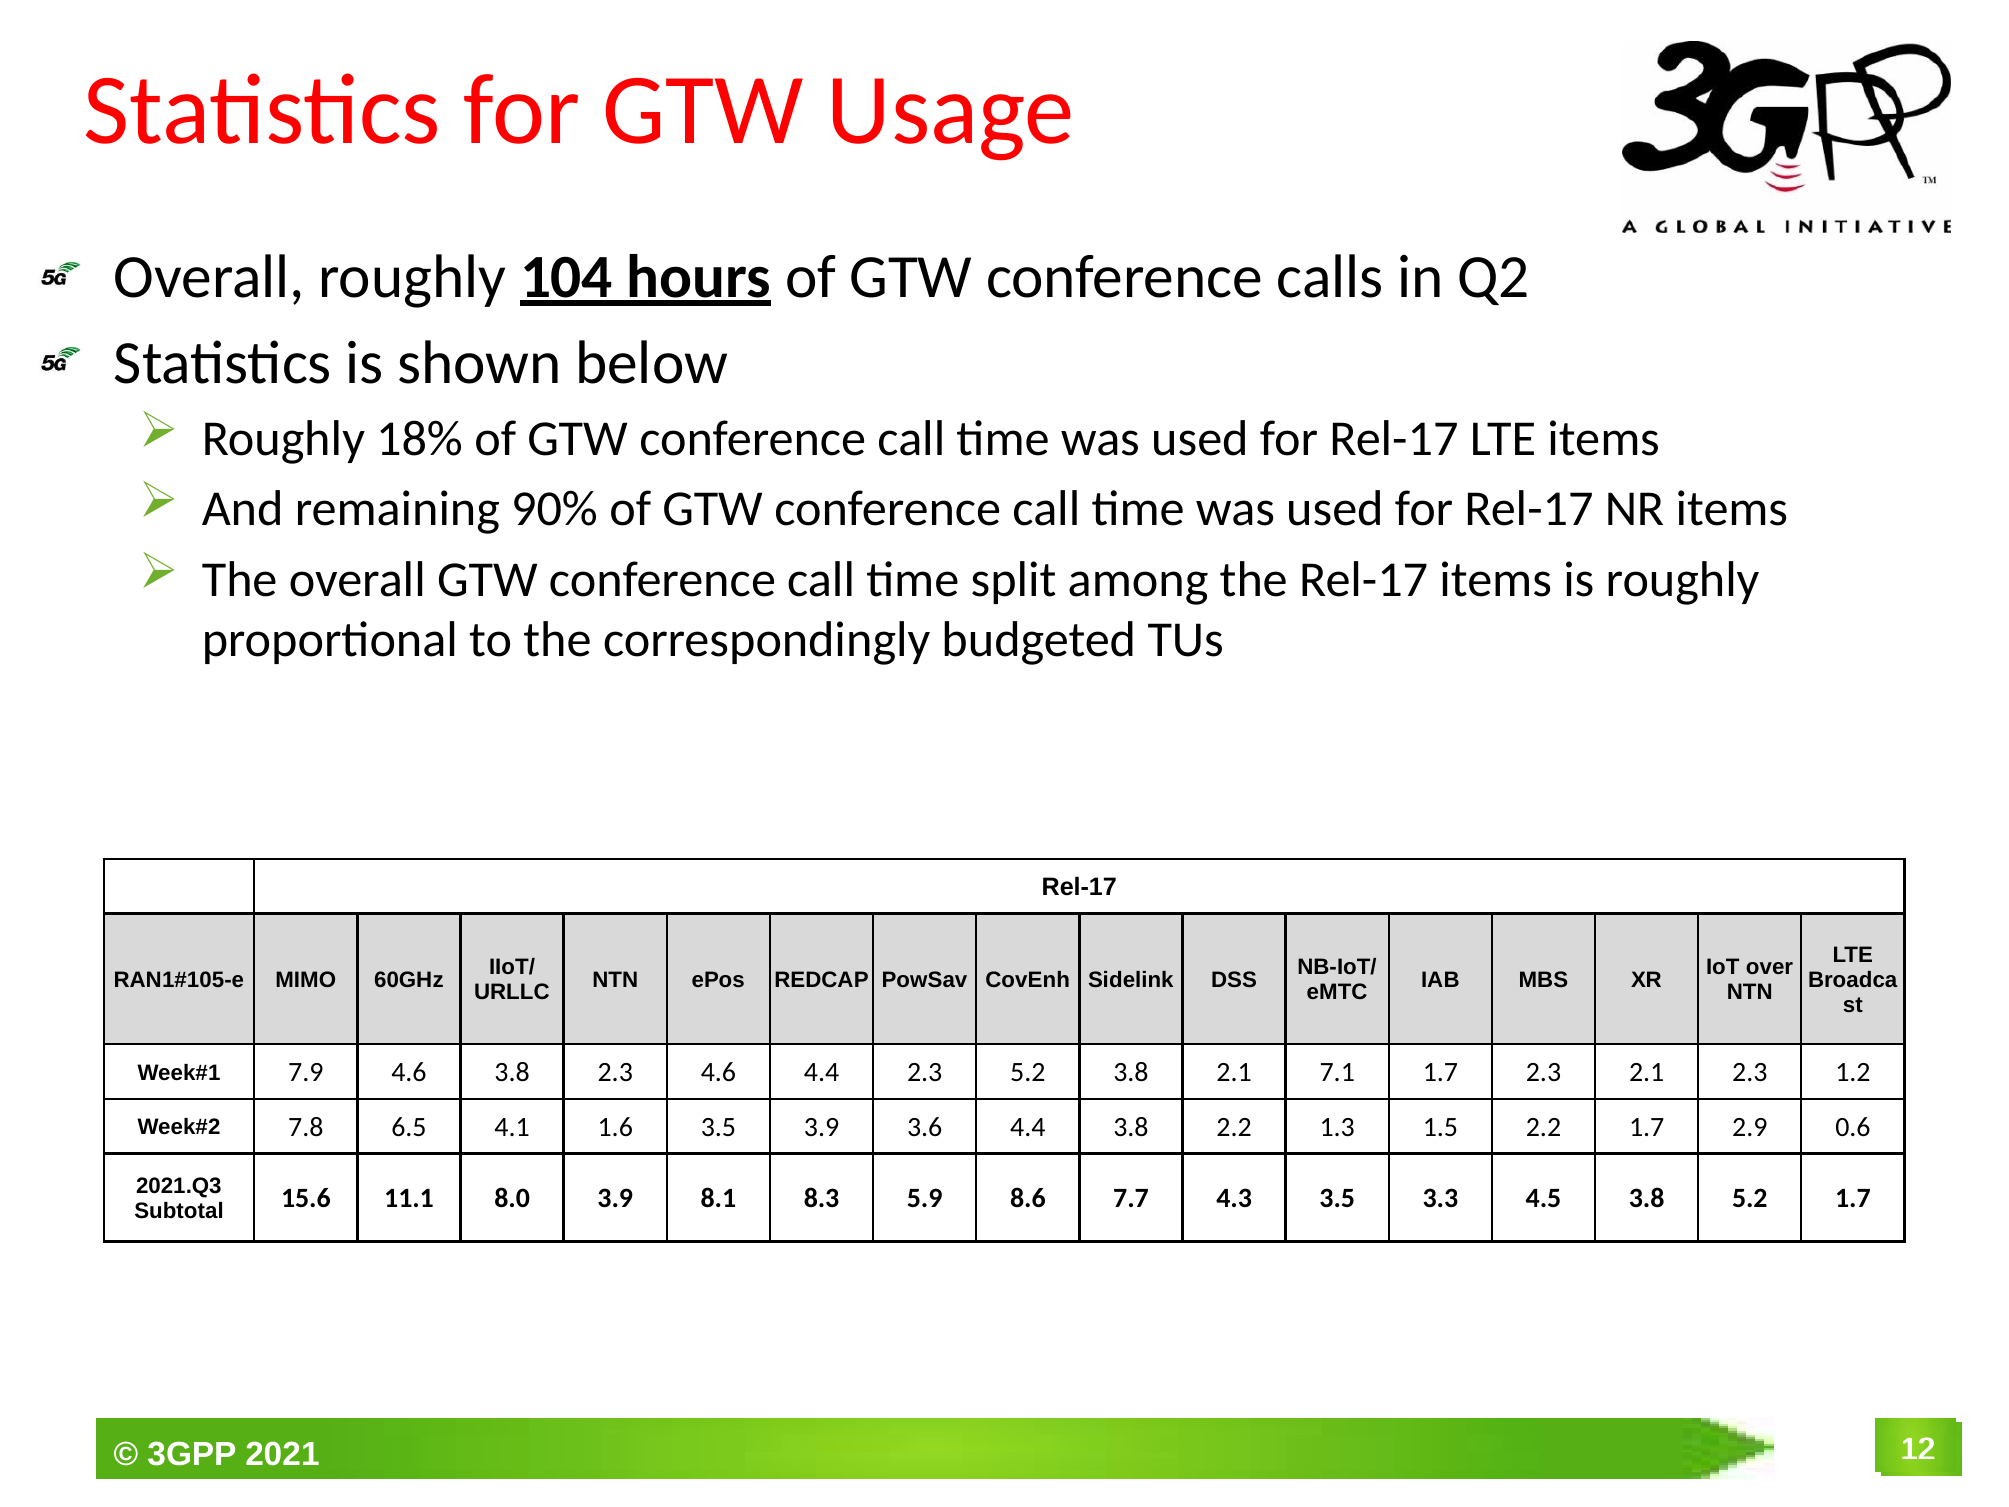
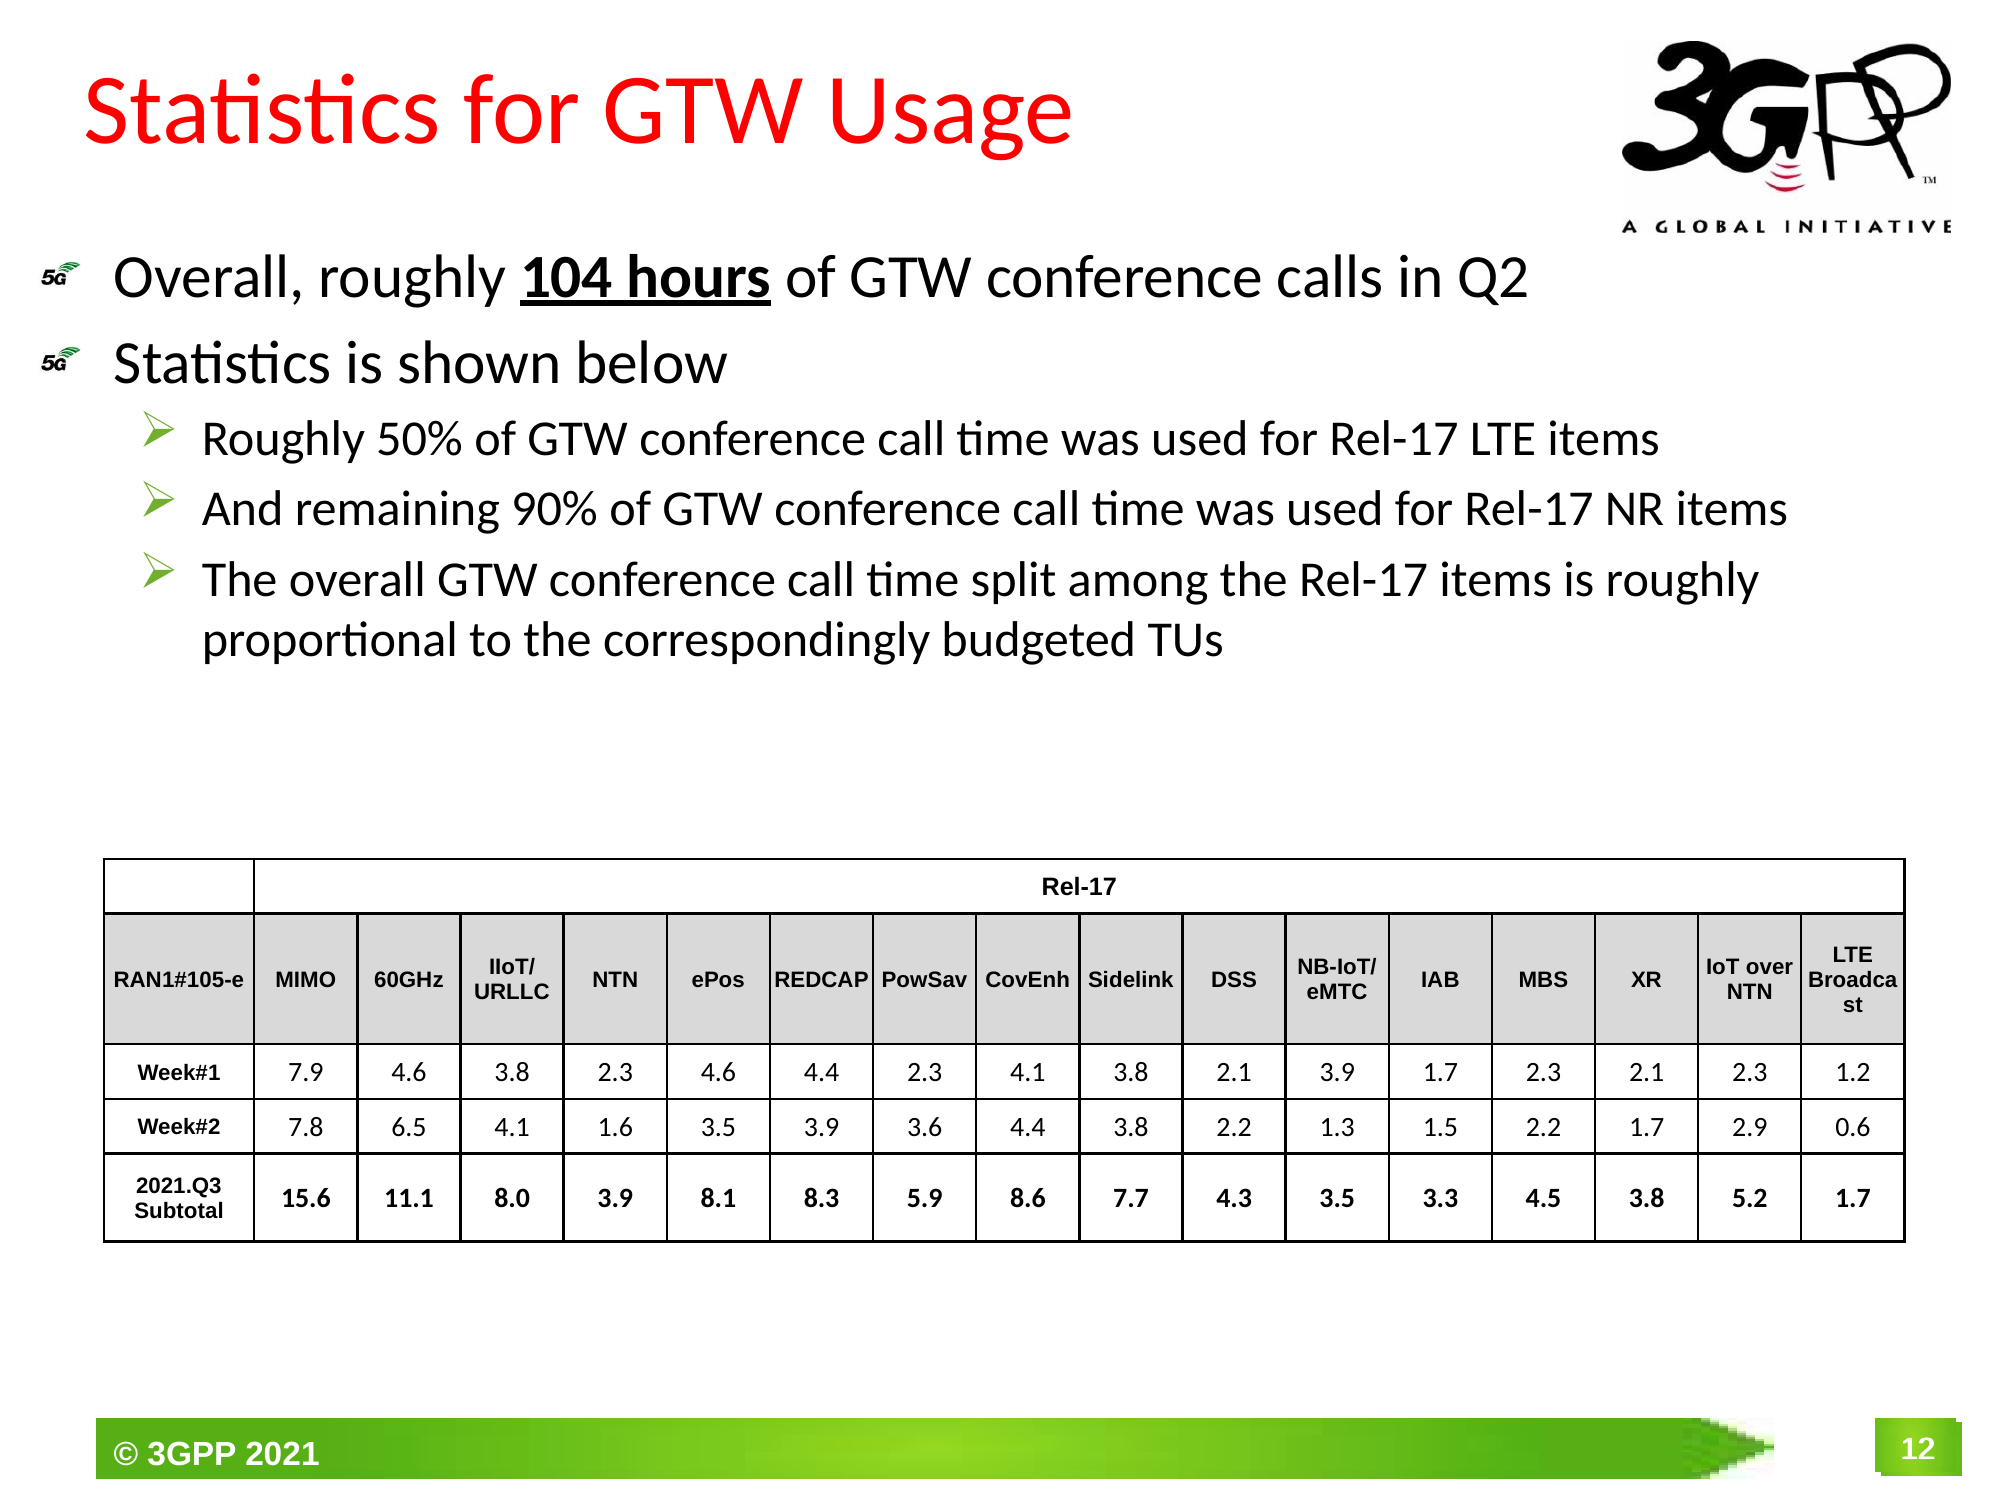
18%: 18% -> 50%
2.3 5.2: 5.2 -> 4.1
2.1 7.1: 7.1 -> 3.9
